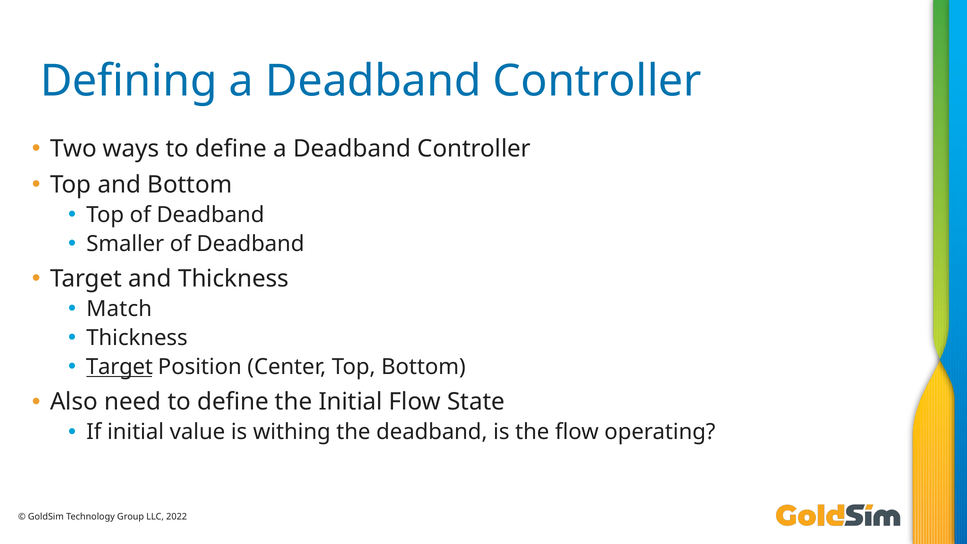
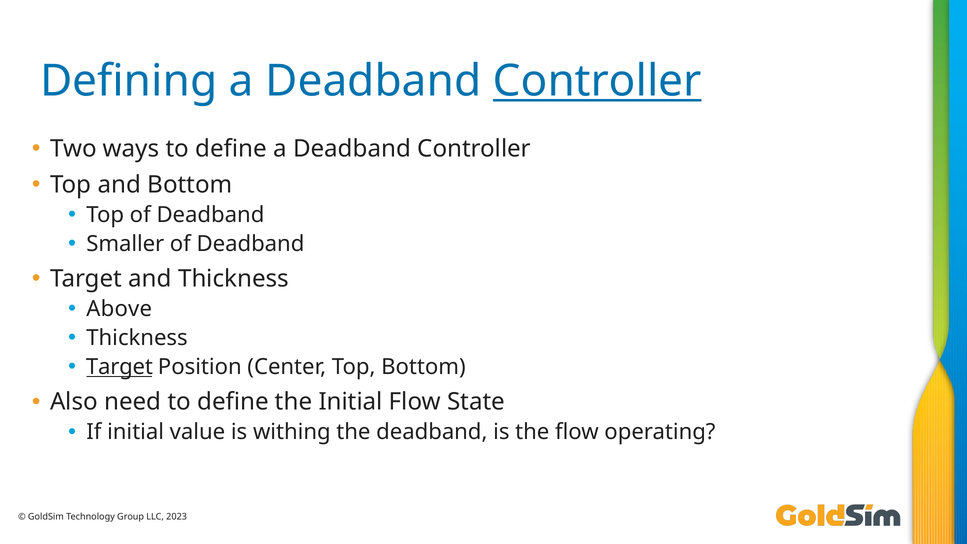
Controller at (597, 81) underline: none -> present
Match: Match -> Above
2022: 2022 -> 2023
